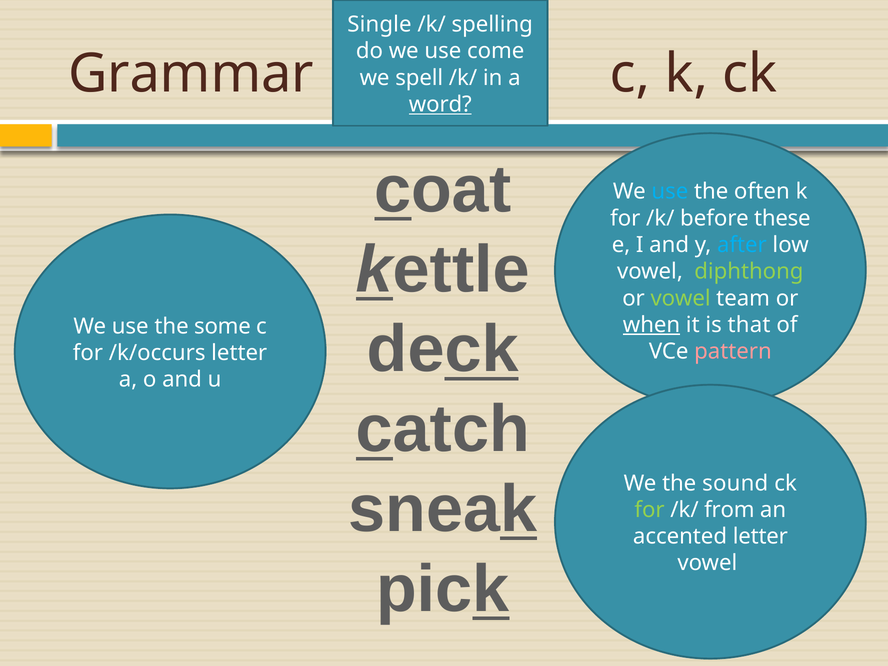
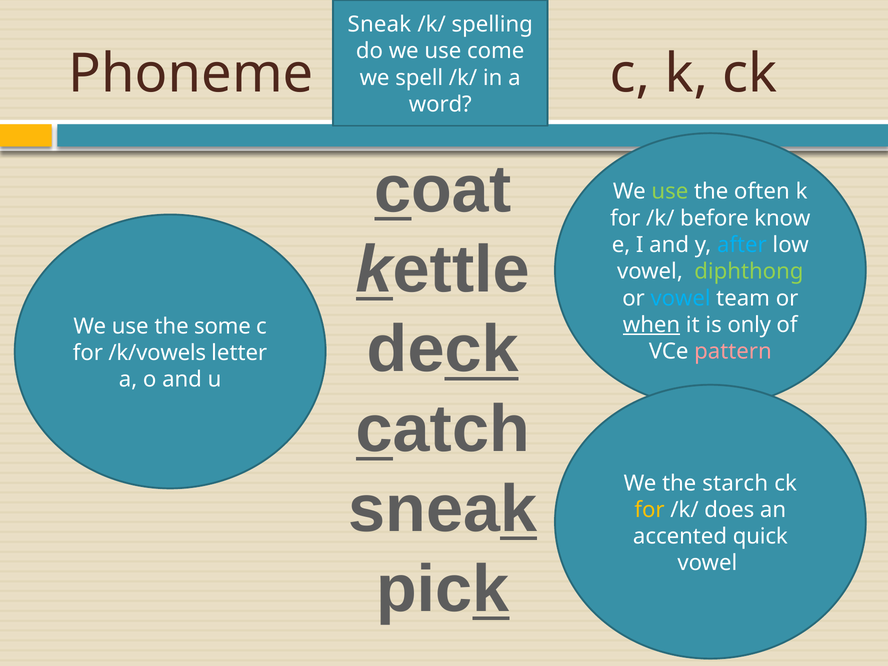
Single at (379, 24): Single -> Sneak
Grammar: Grammar -> Phoneme
word underline: present -> none
use at (670, 192) colour: light blue -> light green
these: these -> know
vowel at (681, 298) colour: light green -> light blue
that: that -> only
/k/occurs: /k/occurs -> /k/vowels
sound: sound -> starch
for at (649, 510) colour: light green -> yellow
from: from -> does
accented letter: letter -> quick
